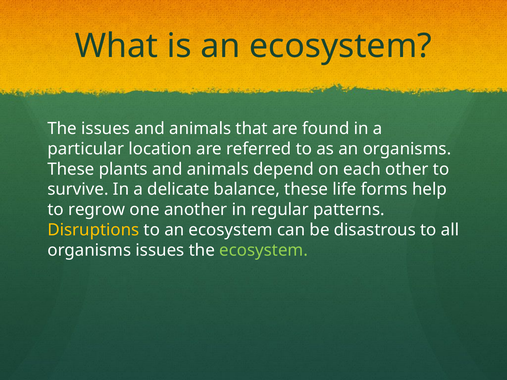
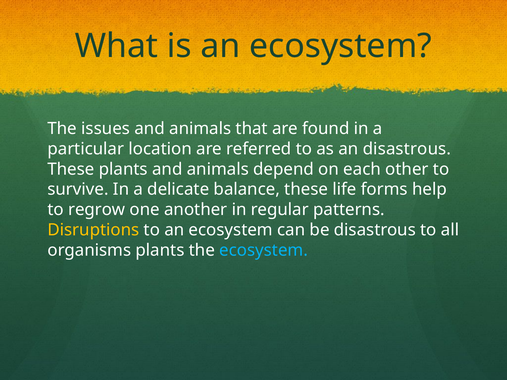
an organisms: organisms -> disastrous
organisms issues: issues -> plants
ecosystem at (264, 250) colour: light green -> light blue
